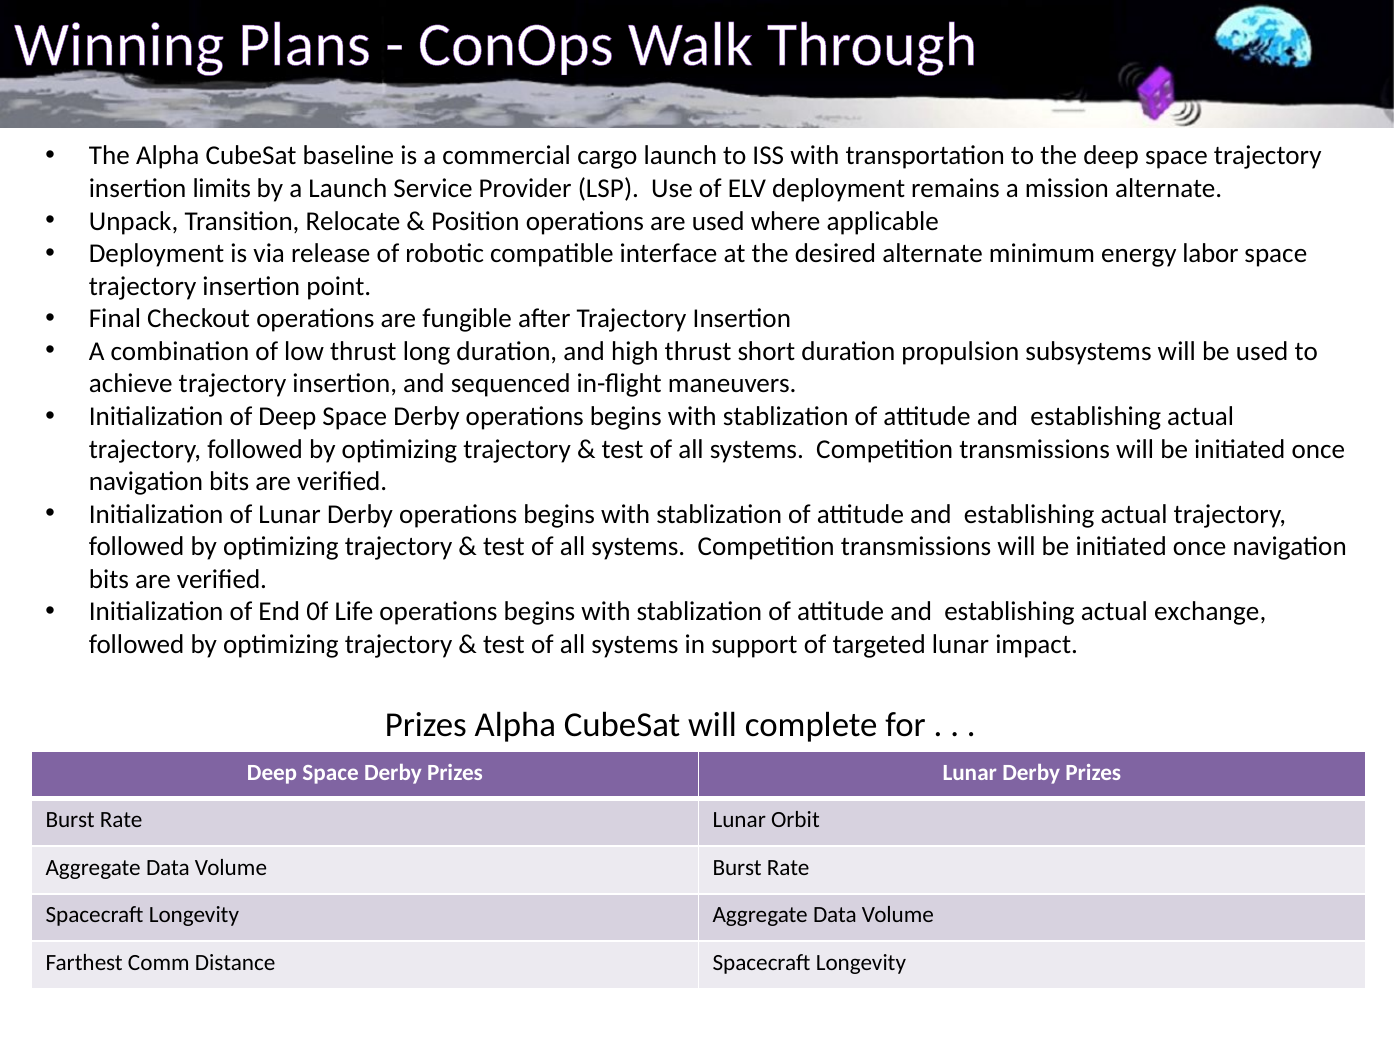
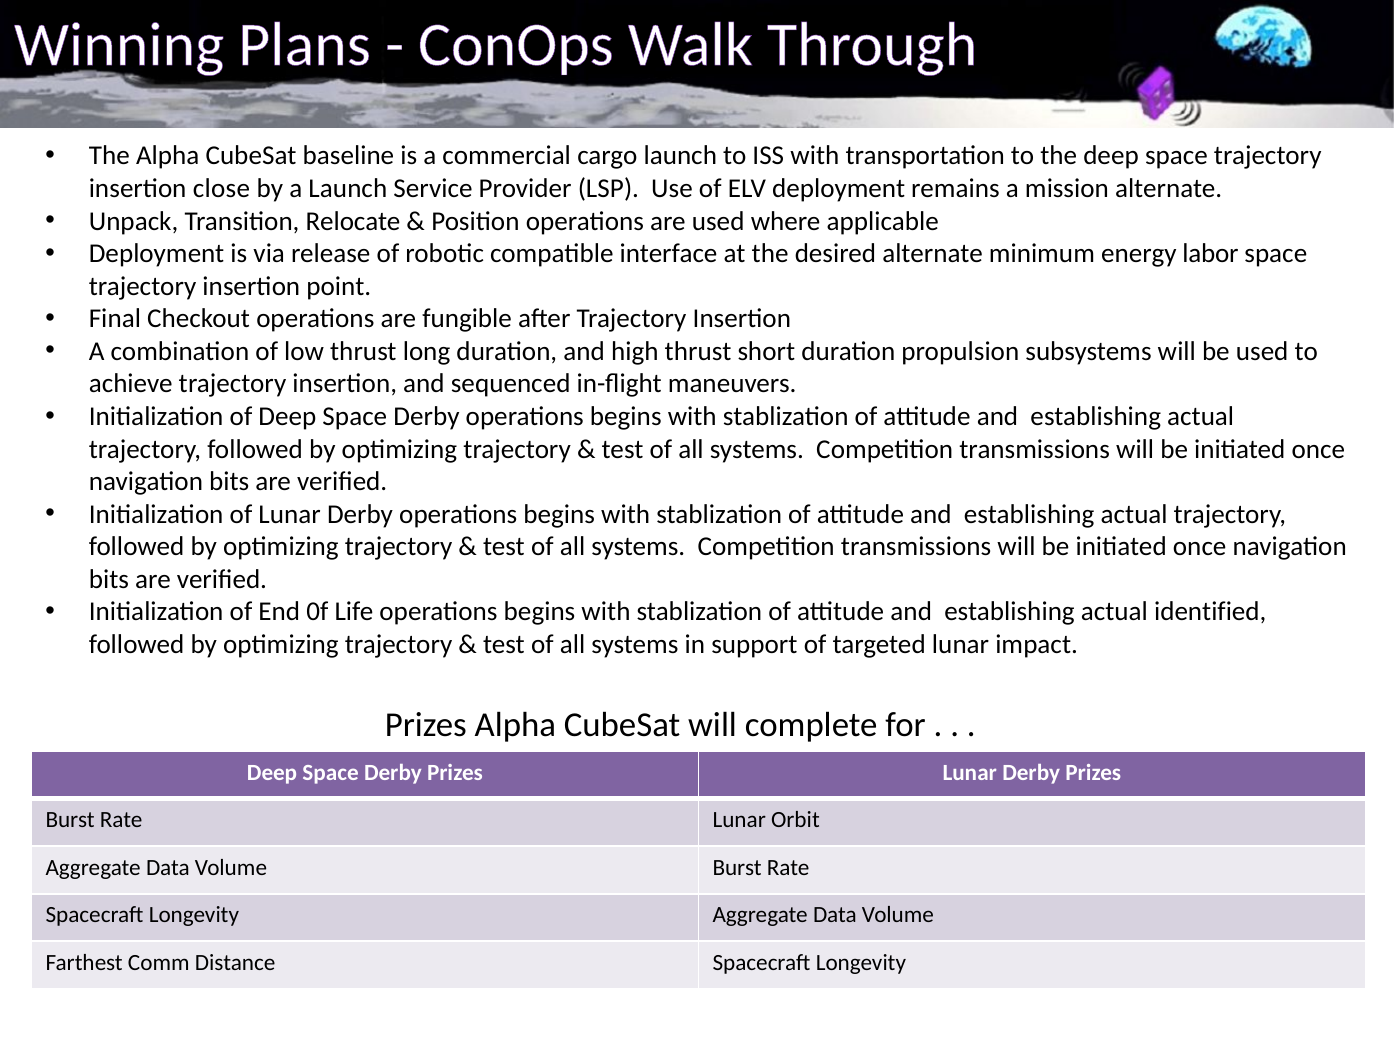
limits: limits -> close
exchange: exchange -> identified
